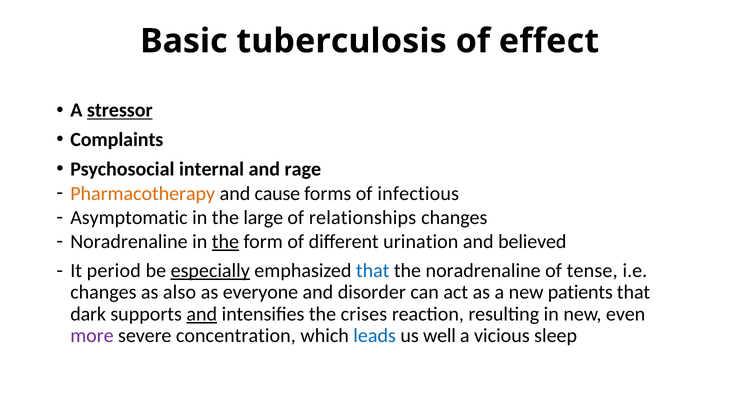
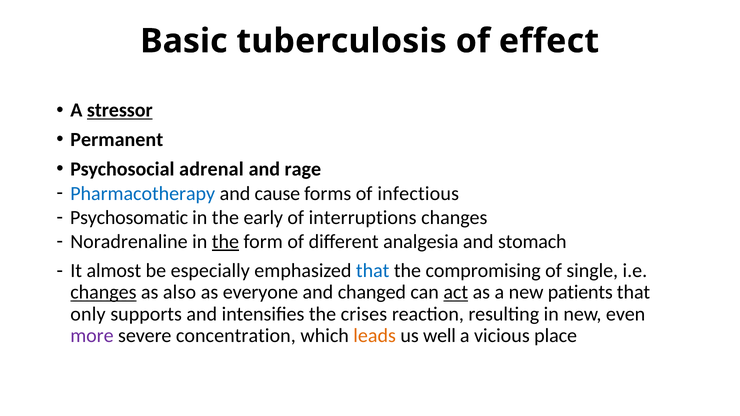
Complaints: Complaints -> Permanent
internal: internal -> adrenal
Pharmacotherapy colour: orange -> blue
Asymptomatic: Asymptomatic -> Psychosomatic
large: large -> early
relationships: relationships -> interruptions
urination: urination -> analgesia
believed: believed -> stomach
period: period -> almost
especially underline: present -> none
the noradrenaline: noradrenaline -> compromising
tense: tense -> single
changes at (103, 293) underline: none -> present
disorder: disorder -> changed
act underline: none -> present
dark: dark -> only
and at (202, 314) underline: present -> none
leads colour: blue -> orange
sleep: sleep -> place
